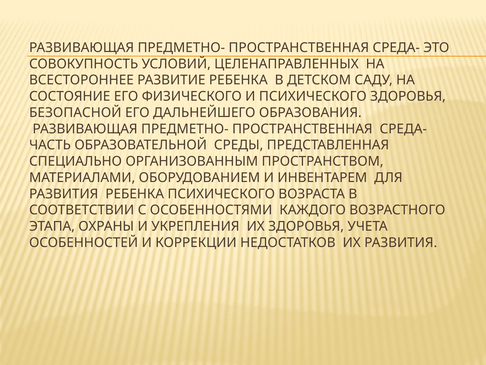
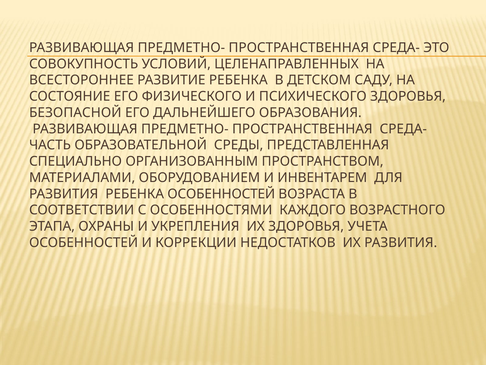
РЕБЕНКА ПСИХИЧЕСКОГО: ПСИХИЧЕСКОГО -> ОСОБЕННОСТЕЙ
